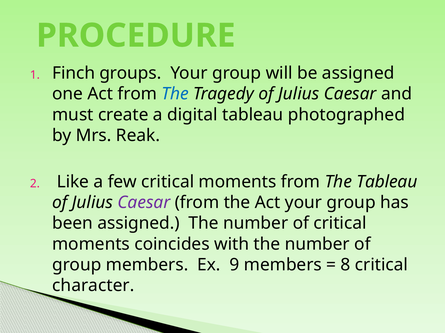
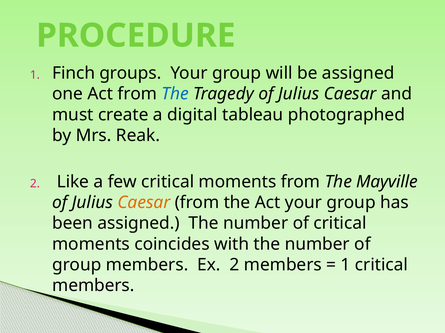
The Tableau: Tableau -> Mayville
Caesar at (144, 203) colour: purple -> orange
Ex 9: 9 -> 2
8 at (346, 265): 8 -> 1
character at (93, 286): character -> members
